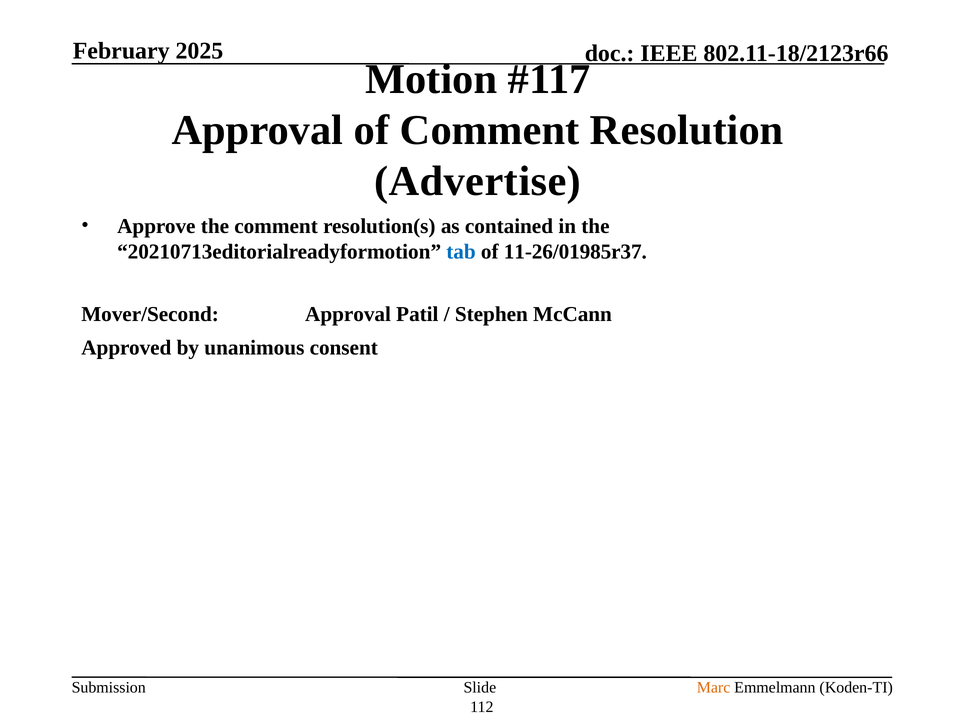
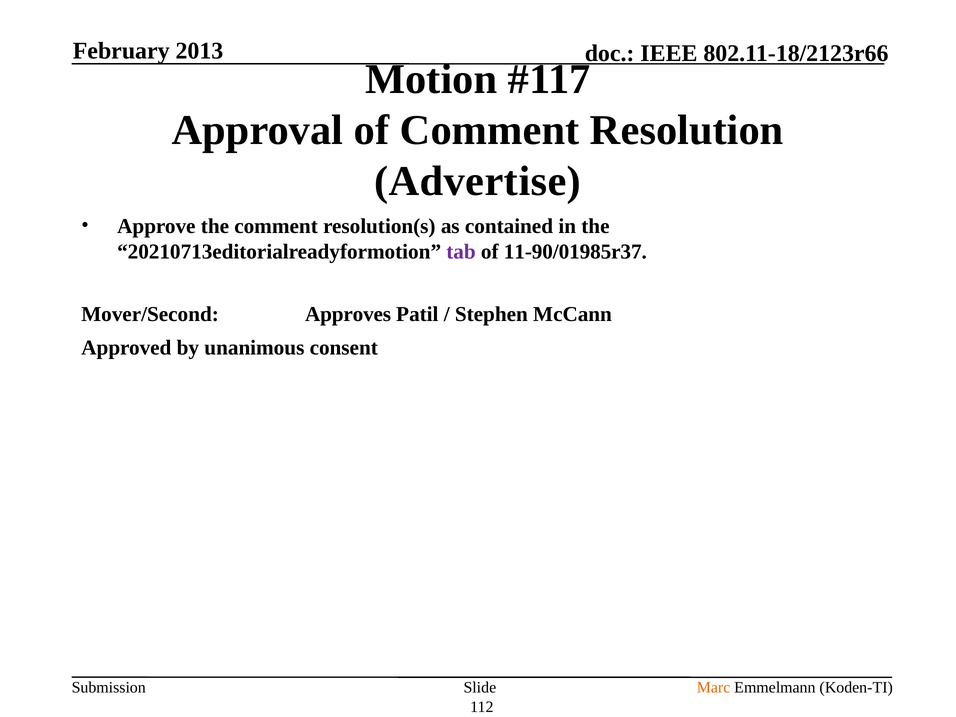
2025: 2025 -> 2013
tab colour: blue -> purple
11-26/01985r37: 11-26/01985r37 -> 11-90/01985r37
Mover/Second Approval: Approval -> Approves
